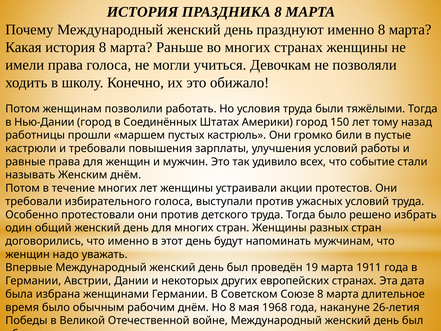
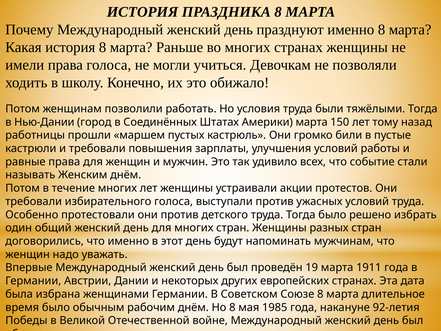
Америки город: город -> марта
1968: 1968 -> 1985
26-летия: 26-летия -> 92-летия
